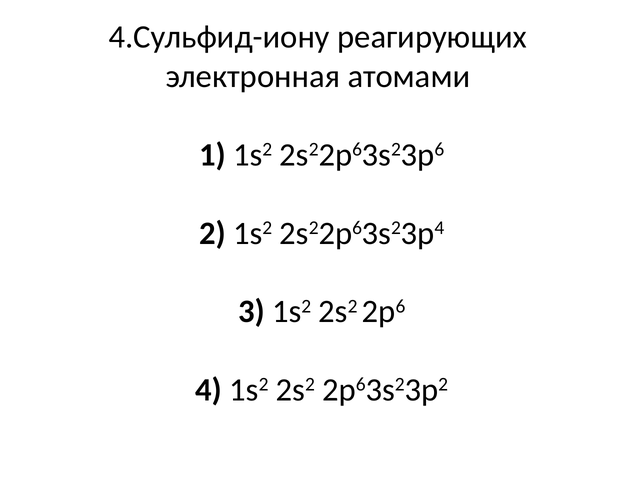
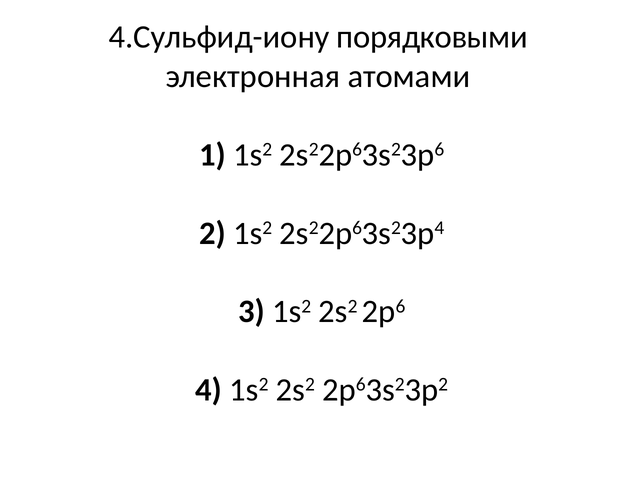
реагирующих: реагирующих -> порядковыми
